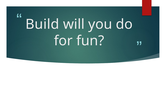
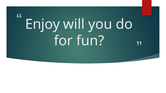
Build: Build -> Enjoy
